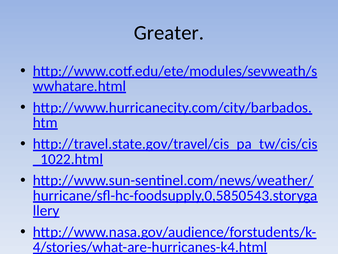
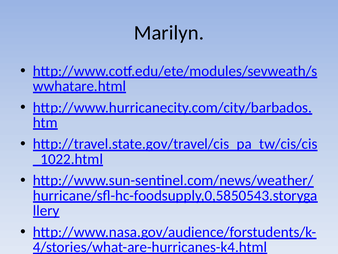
Greater: Greater -> Marilyn
